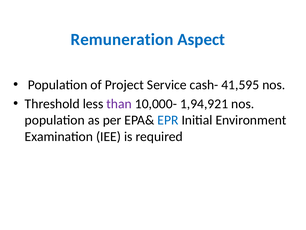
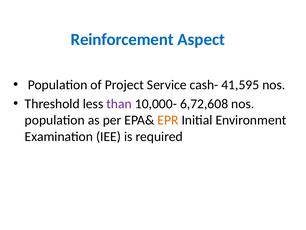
Remuneration: Remuneration -> Reinforcement
1,94,921: 1,94,921 -> 6,72,608
EPR colour: blue -> orange
